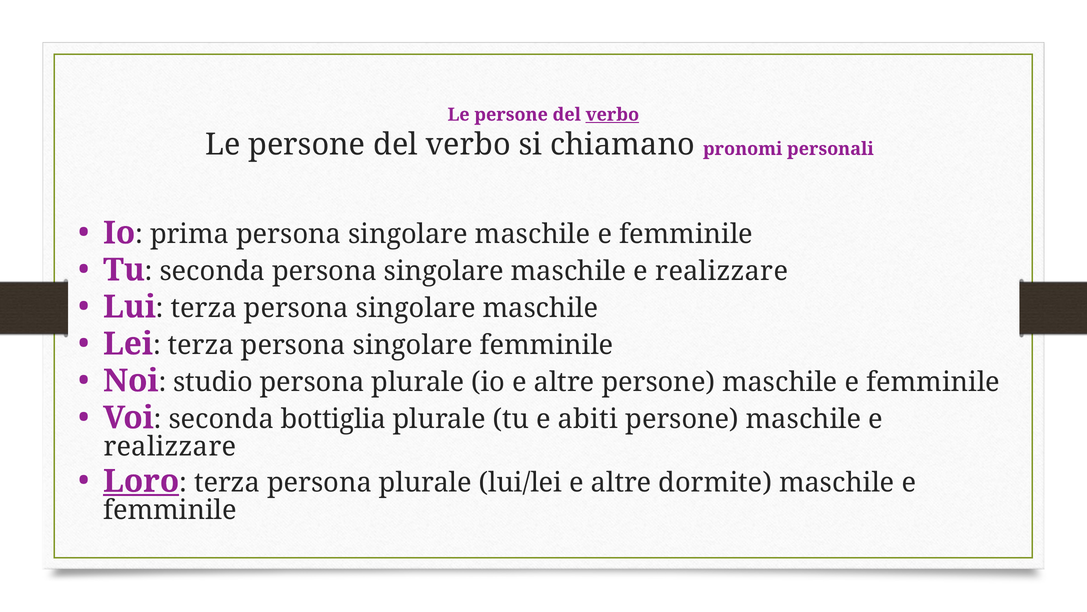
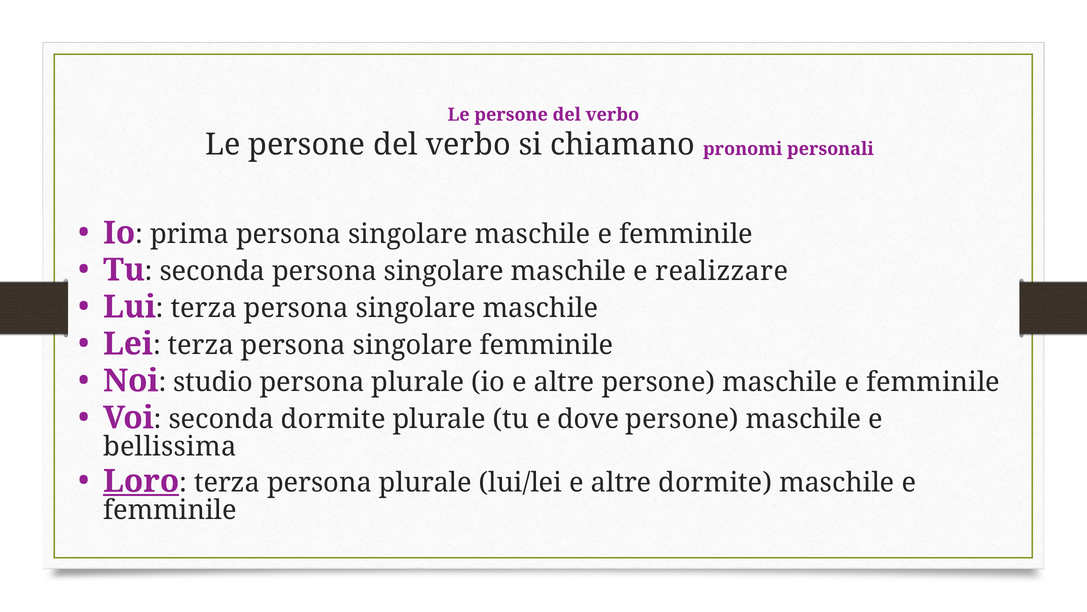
verbo at (612, 115) underline: present -> none
seconda bottiglia: bottiglia -> dormite
abiti: abiti -> dove
realizzare at (170, 446): realizzare -> bellissima
